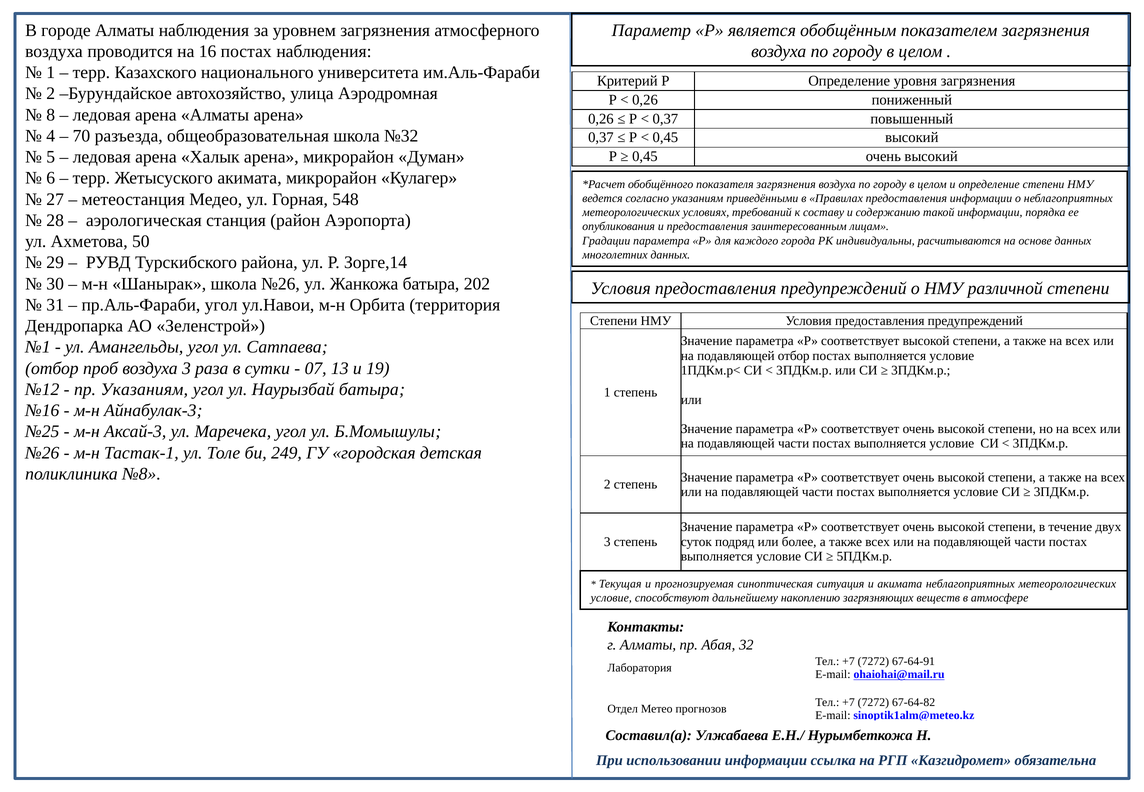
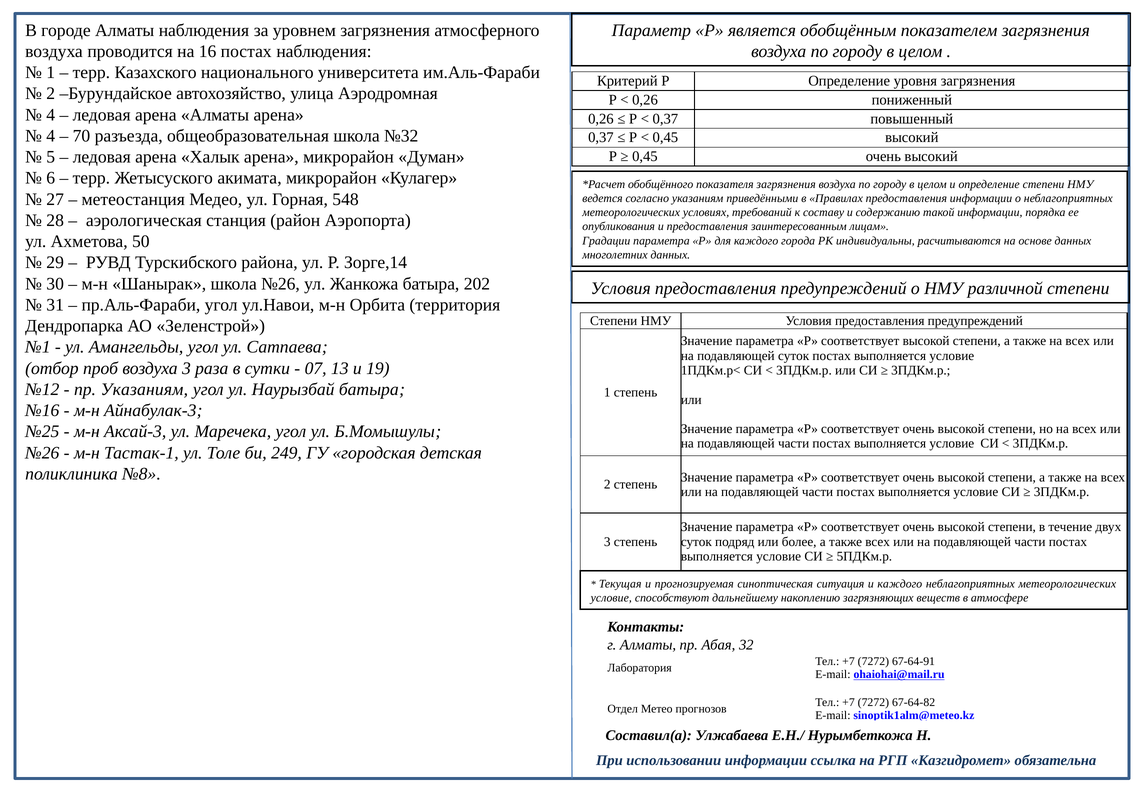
8 at (51, 115): 8 -> 4
подавляющей отбор: отбор -> суток
и акимата: акимата -> каждого
